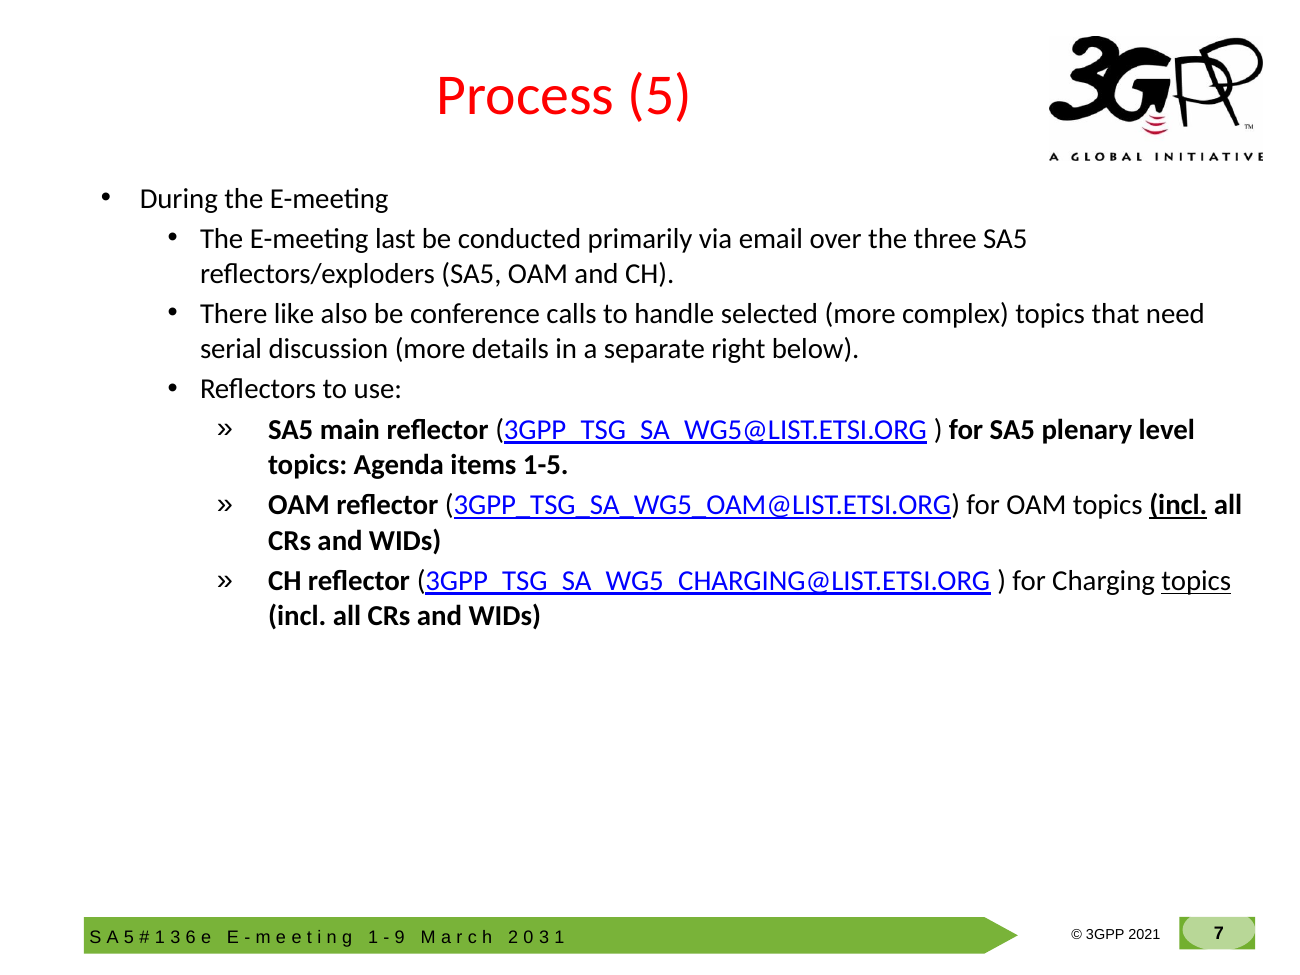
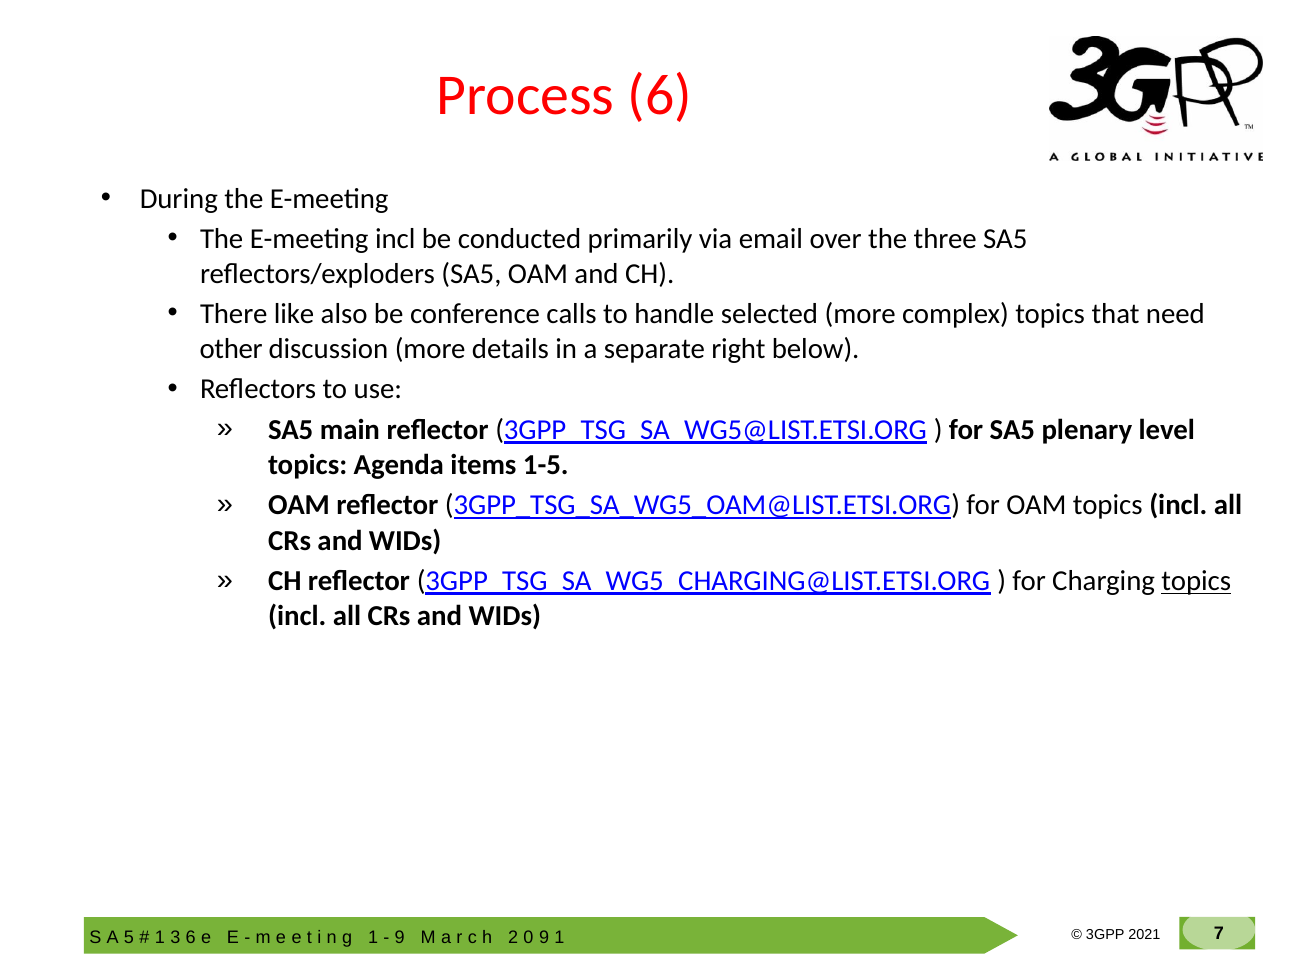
Process 5: 5 -> 6
E-meeting last: last -> incl
serial: serial -> other
incl at (1178, 505) underline: present -> none
3 at (544, 937): 3 -> 9
